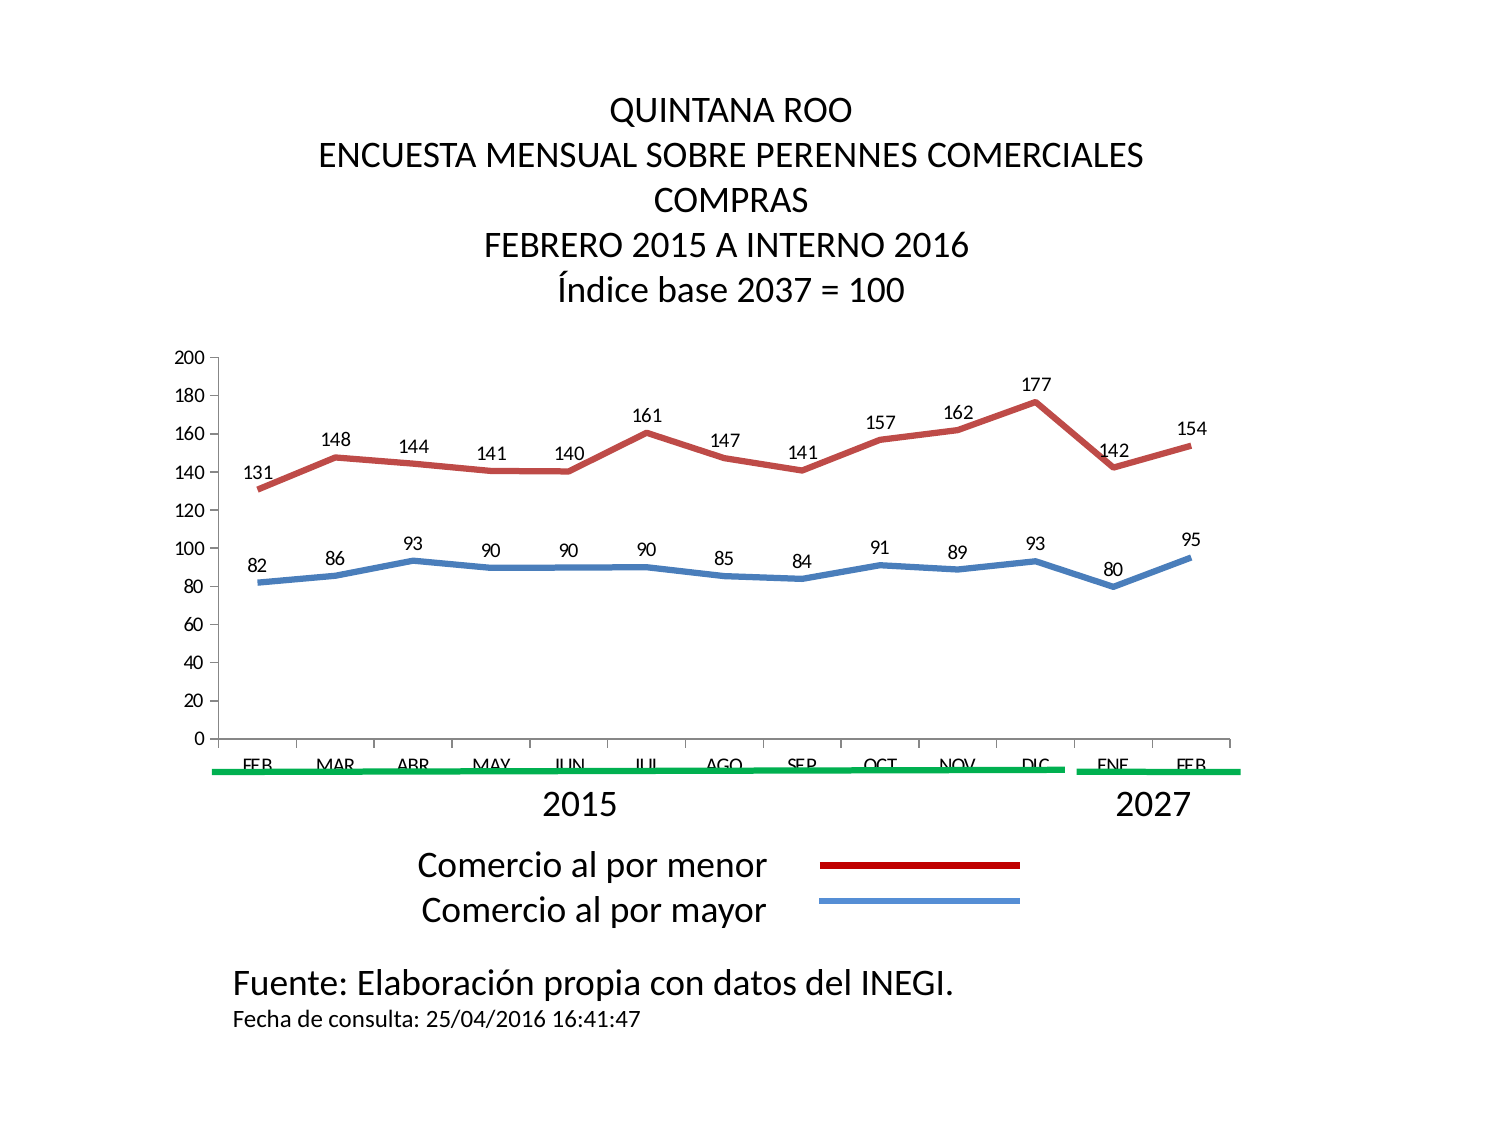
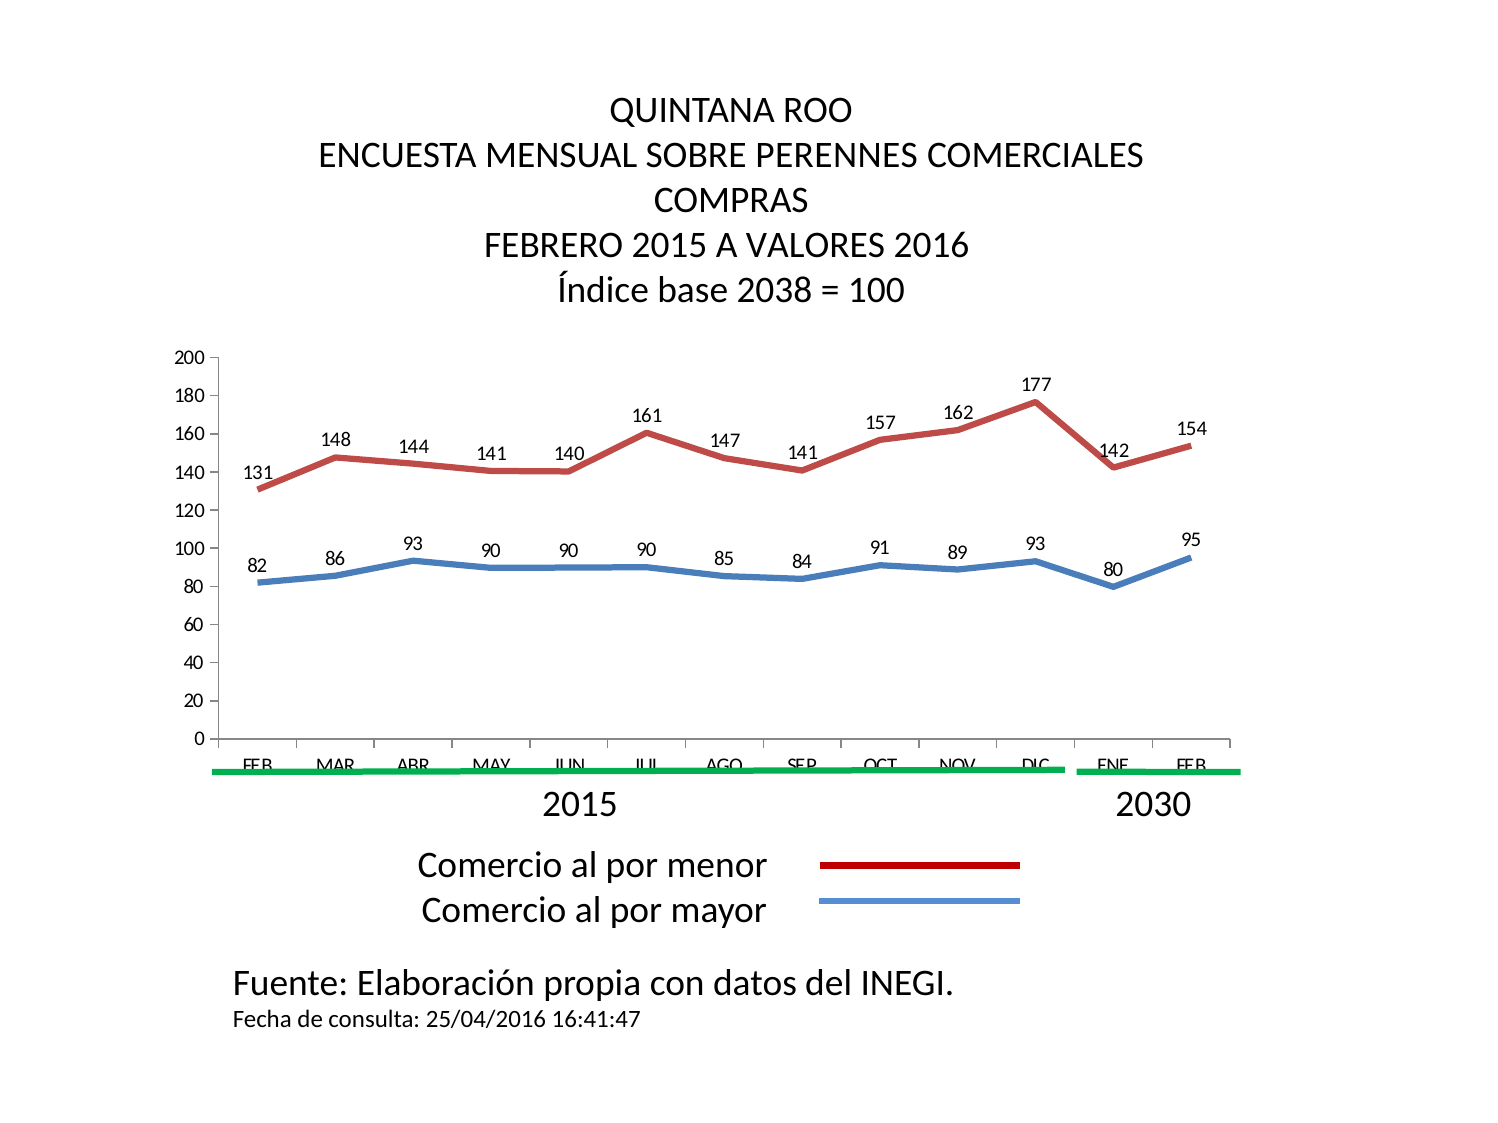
INTERNO: INTERNO -> VALORES
2037: 2037 -> 2038
2027: 2027 -> 2030
